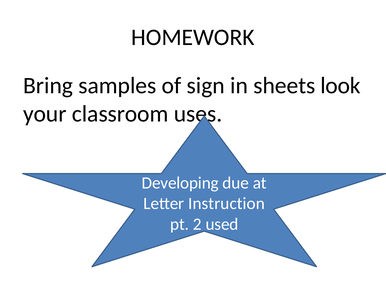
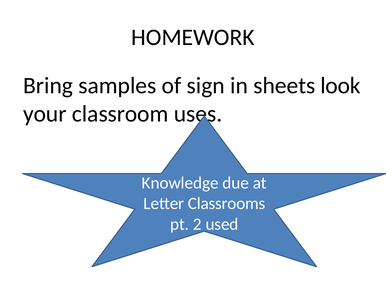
Developing: Developing -> Knowledge
Instruction: Instruction -> Classrooms
